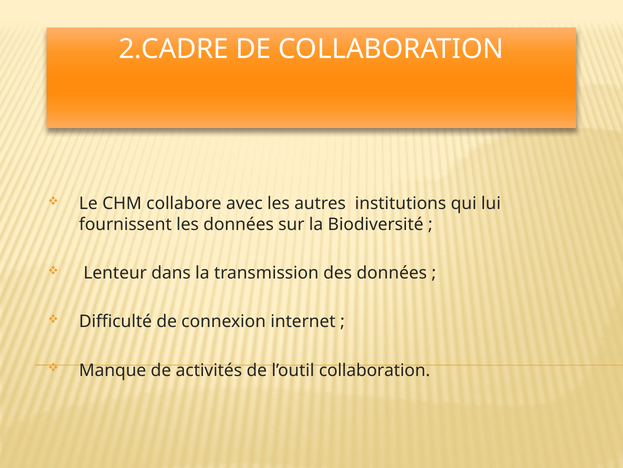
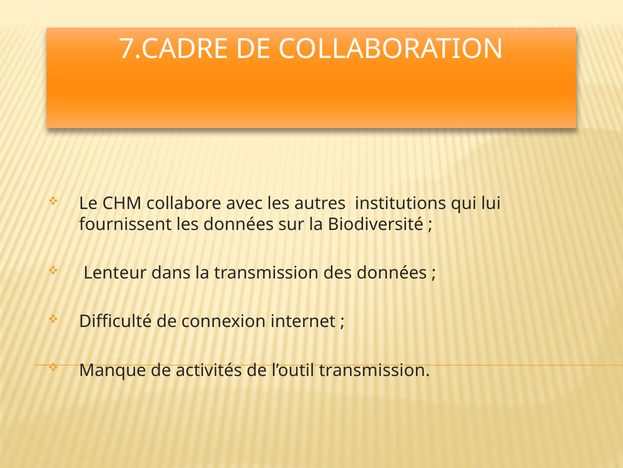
2.CADRE: 2.CADRE -> 7.CADRE
l’outil collaboration: collaboration -> transmission
